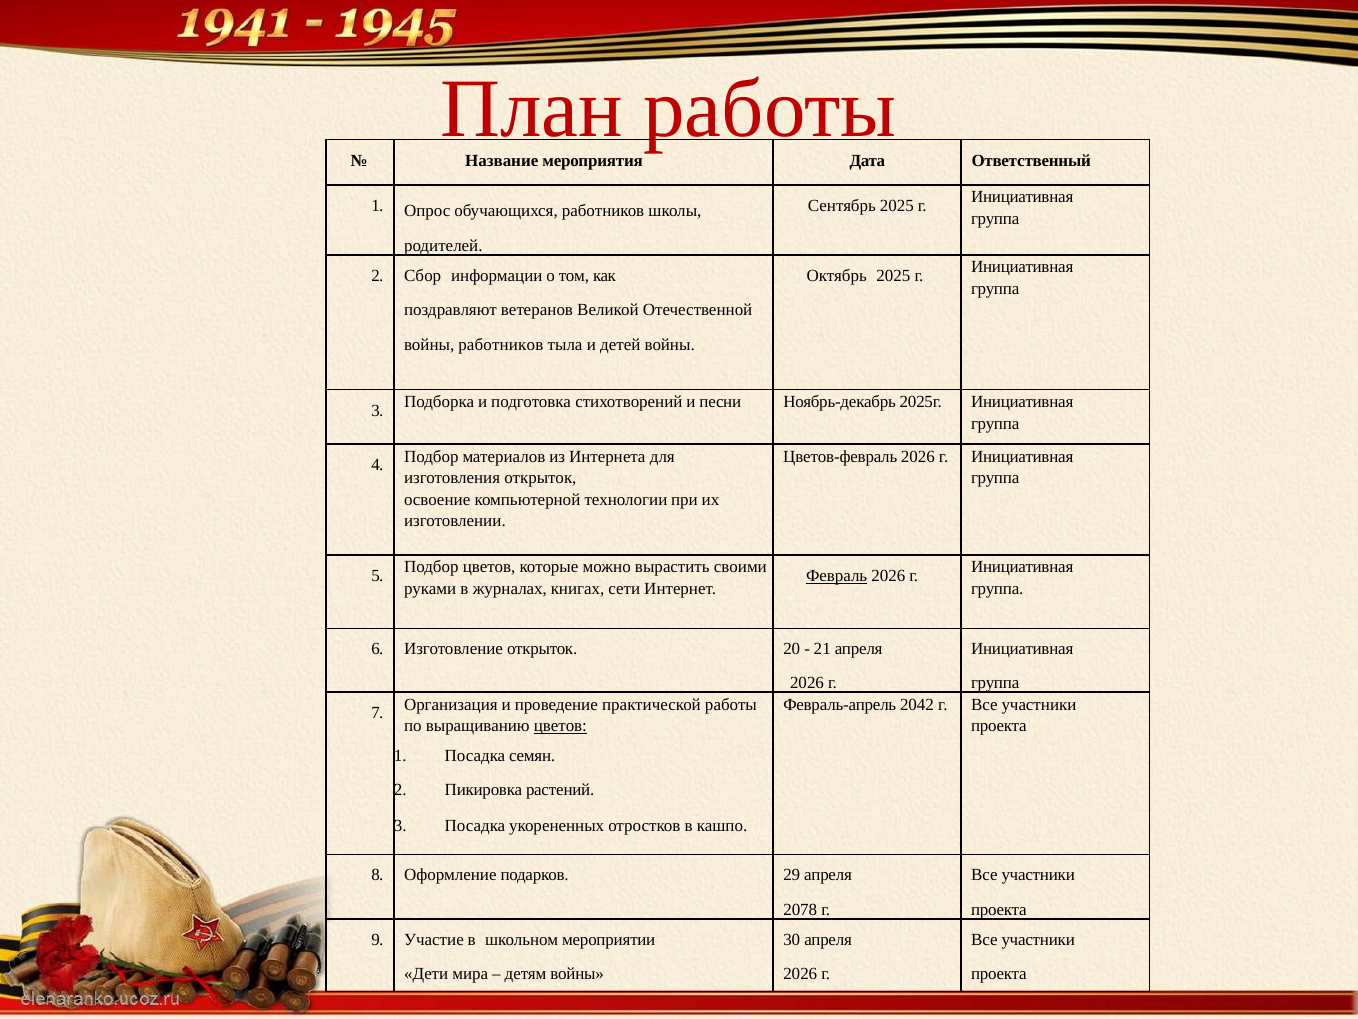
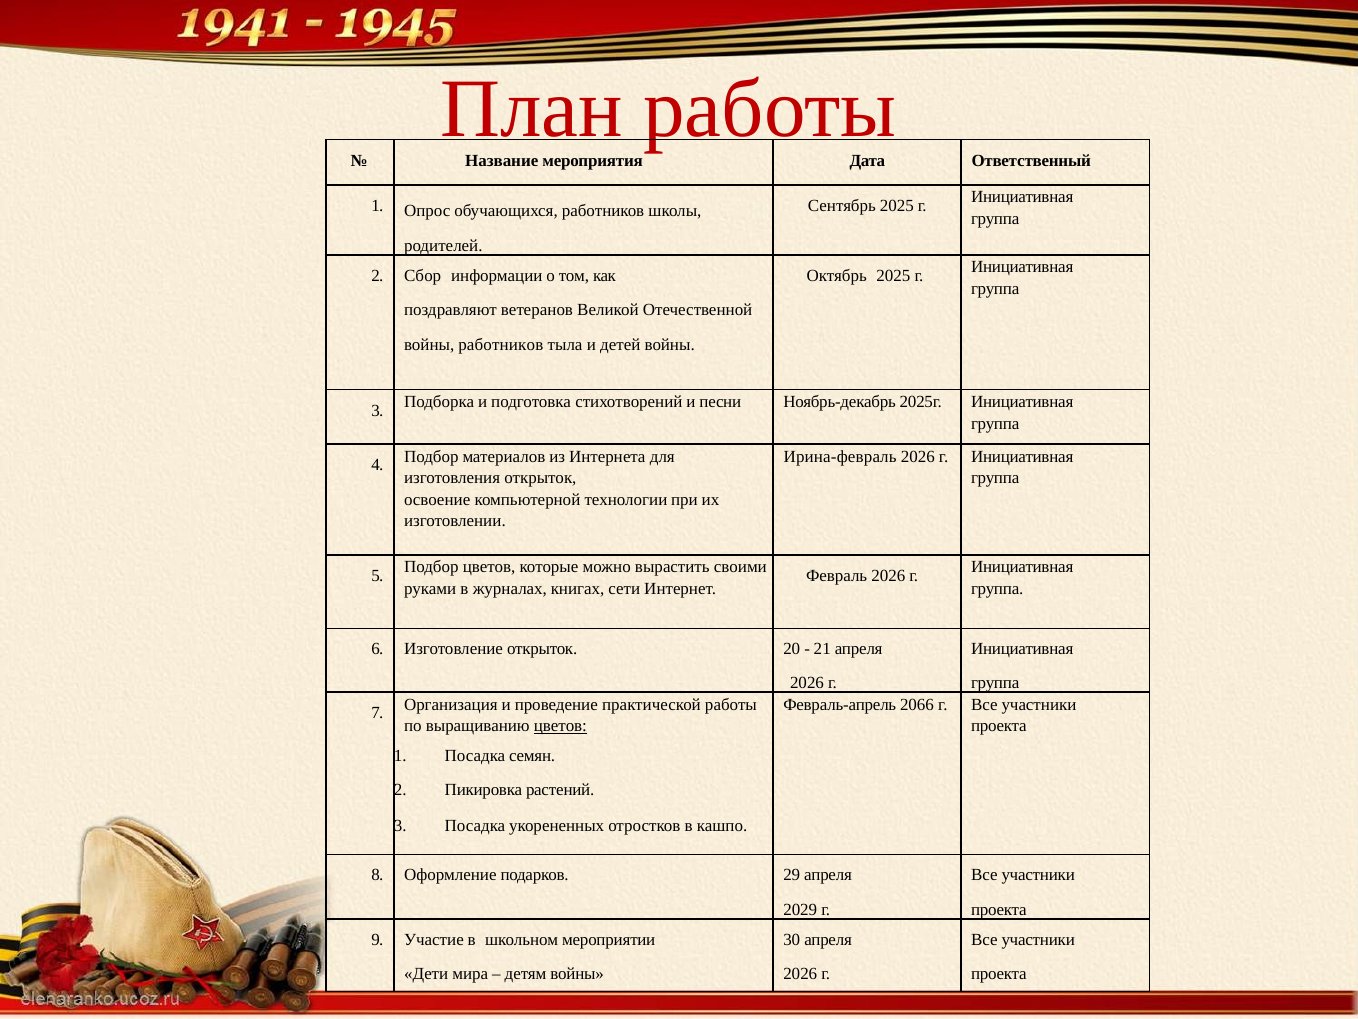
Цветов-февраль: Цветов-февраль -> Ирина-февраль
Февраль underline: present -> none
2042: 2042 -> 2066
2078: 2078 -> 2029
